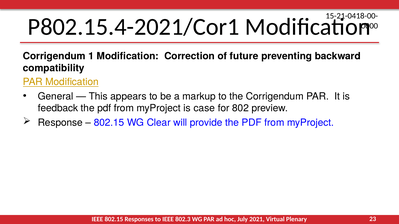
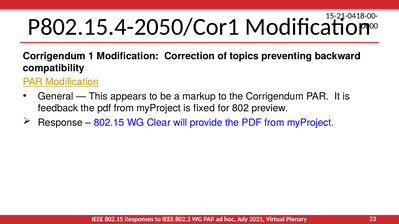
P802.15.4-2021/Cor1: P802.15.4-2021/Cor1 -> P802.15.4-2050/Cor1
future: future -> topics
case: case -> fixed
